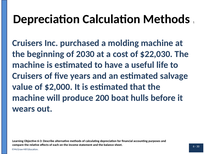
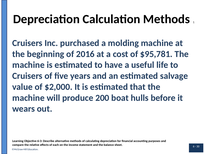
2030: 2030 -> 2016
$22,030: $22,030 -> $95,781
